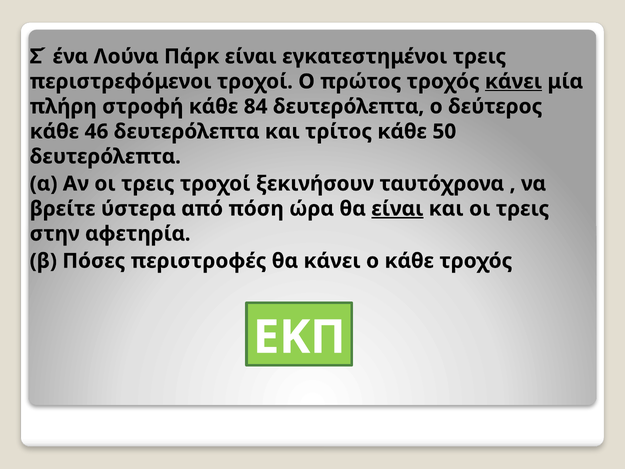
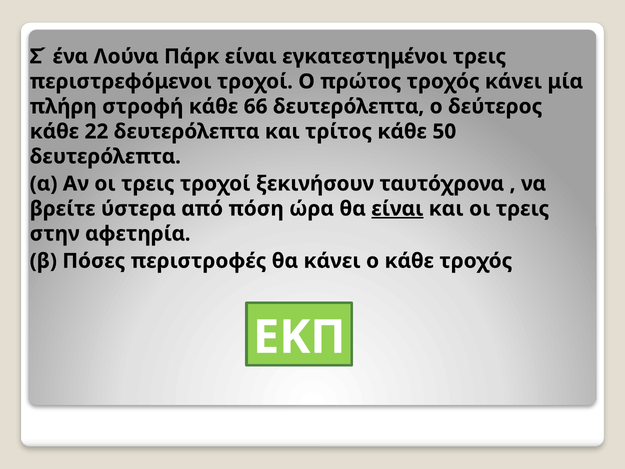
κάνει at (514, 81) underline: present -> none
84: 84 -> 66
46: 46 -> 22
